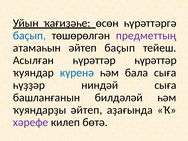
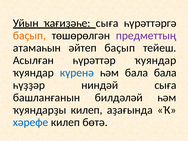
өсөн at (107, 23): өсөн -> сыға
баҫып at (29, 36) colour: blue -> orange
һүрәттәр һүрәттәр: һүрәттәр -> ҡуяндар
бала сыға: сыға -> бала
ҡуяндарҙы әйтеп: әйтеп -> килеп
хәрефе colour: purple -> blue
